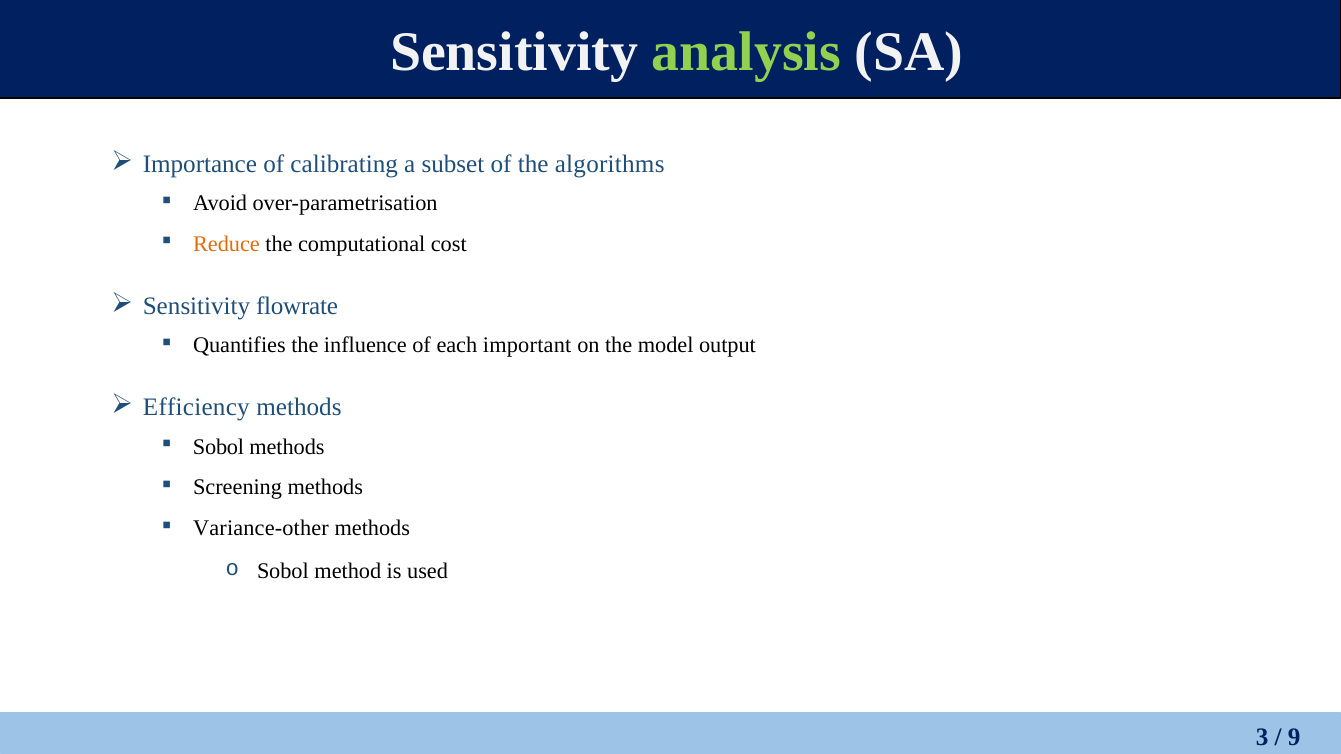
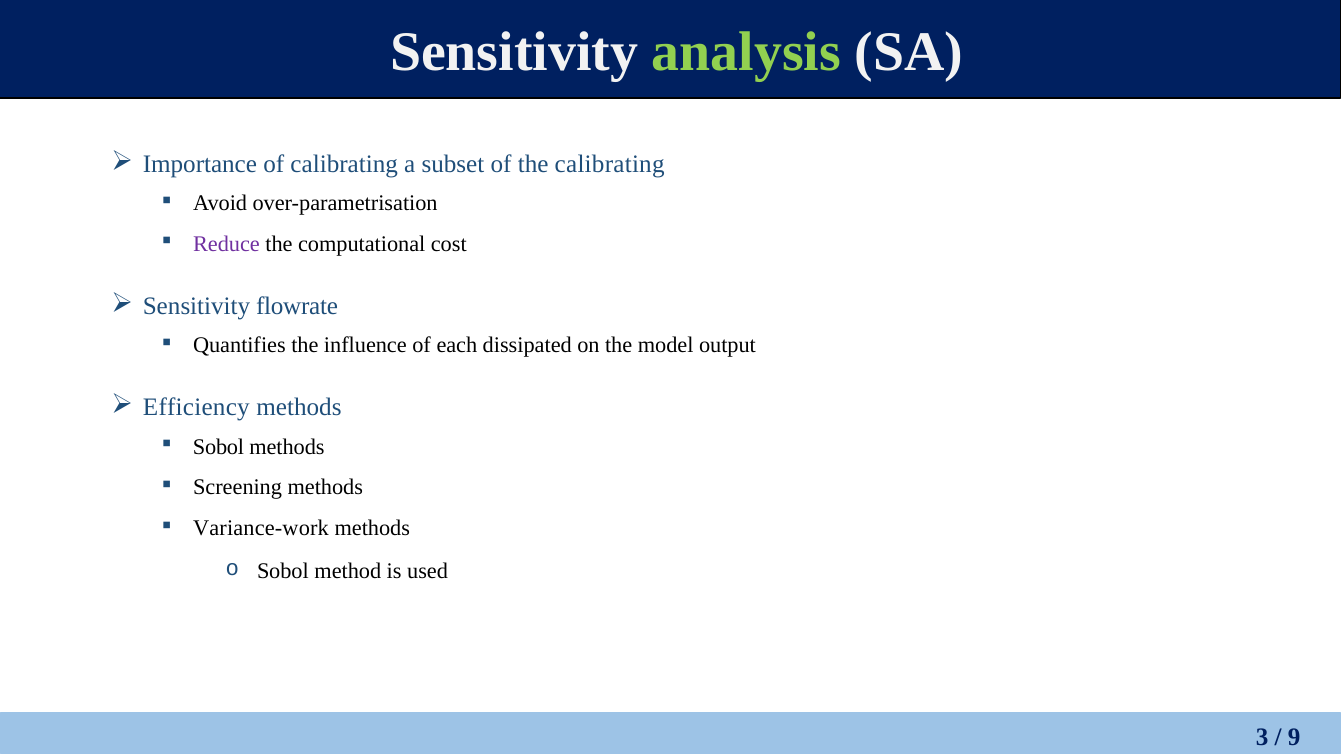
the algorithms: algorithms -> calibrating
Reduce colour: orange -> purple
important: important -> dissipated
Variance-other: Variance-other -> Variance-work
